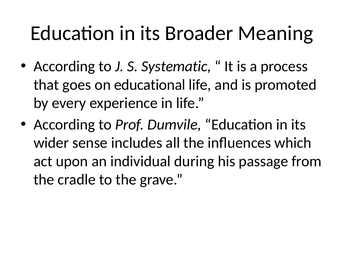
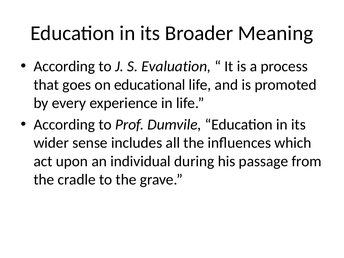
Systematic: Systematic -> Evaluation
